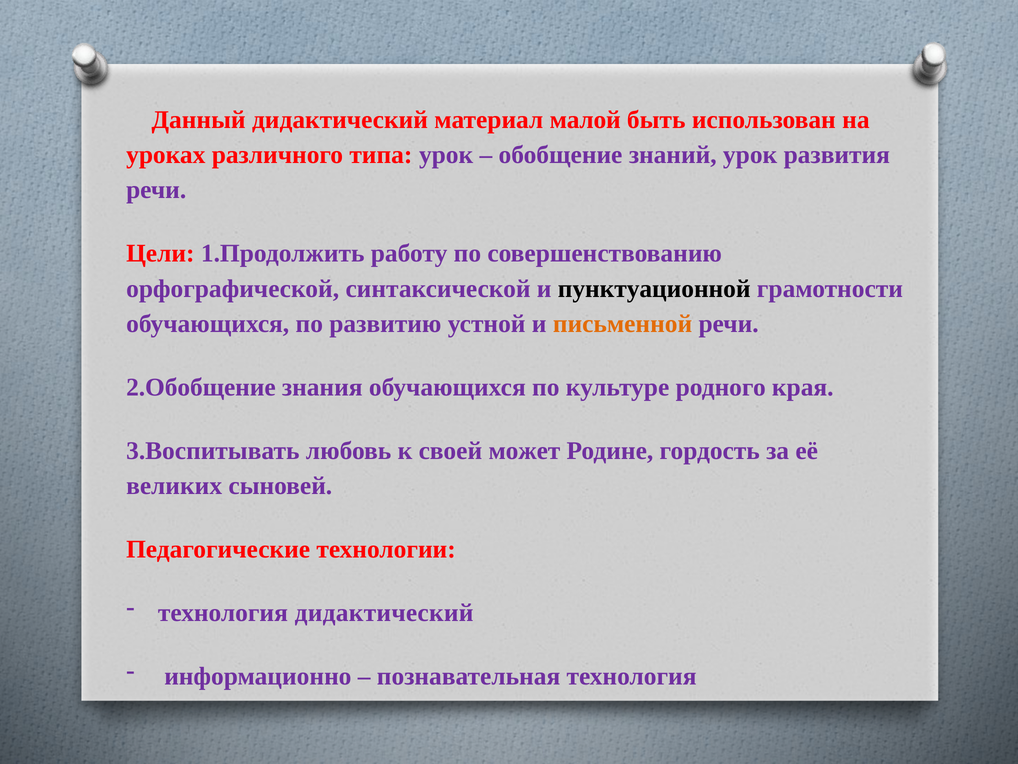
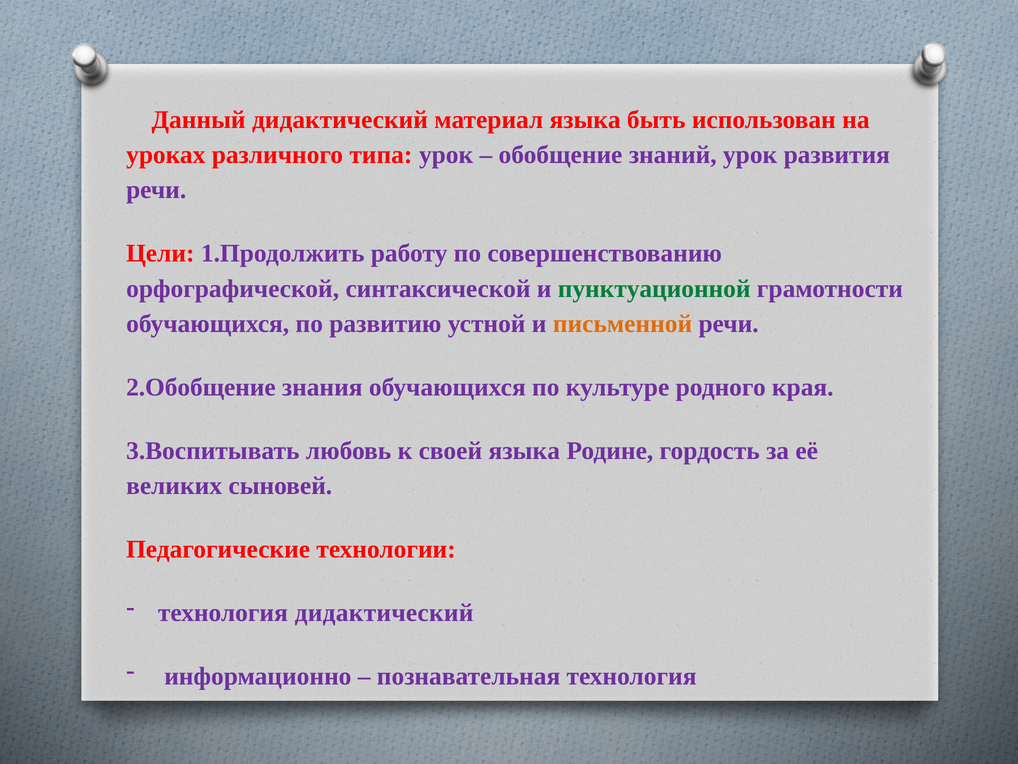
материал малой: малой -> языка
пунктуационной colour: black -> green
своей может: может -> языка
